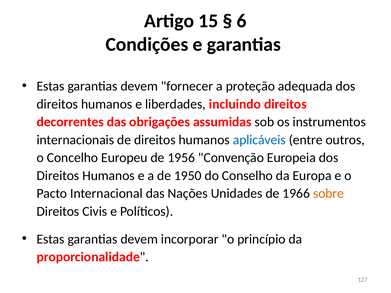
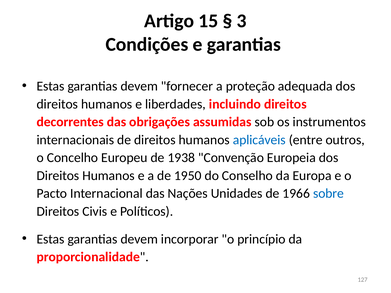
6: 6 -> 3
1956: 1956 -> 1938
sobre colour: orange -> blue
